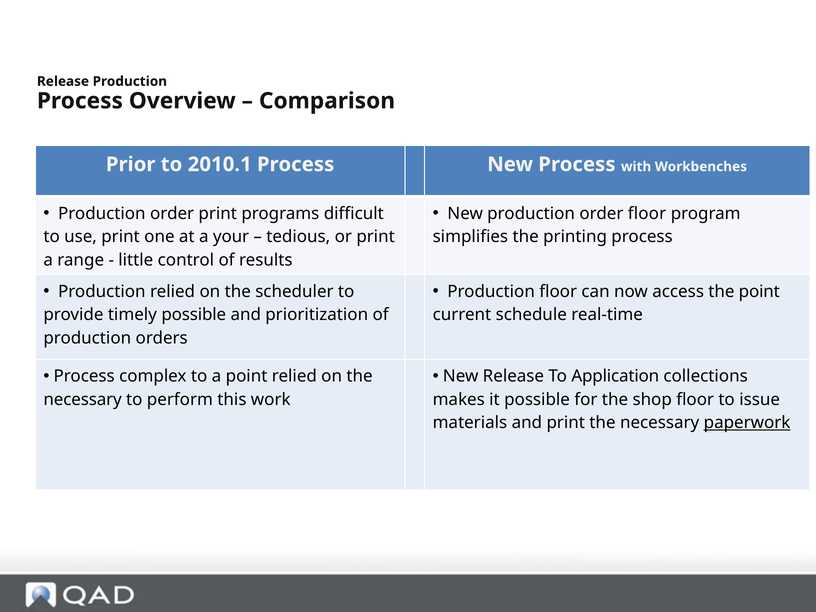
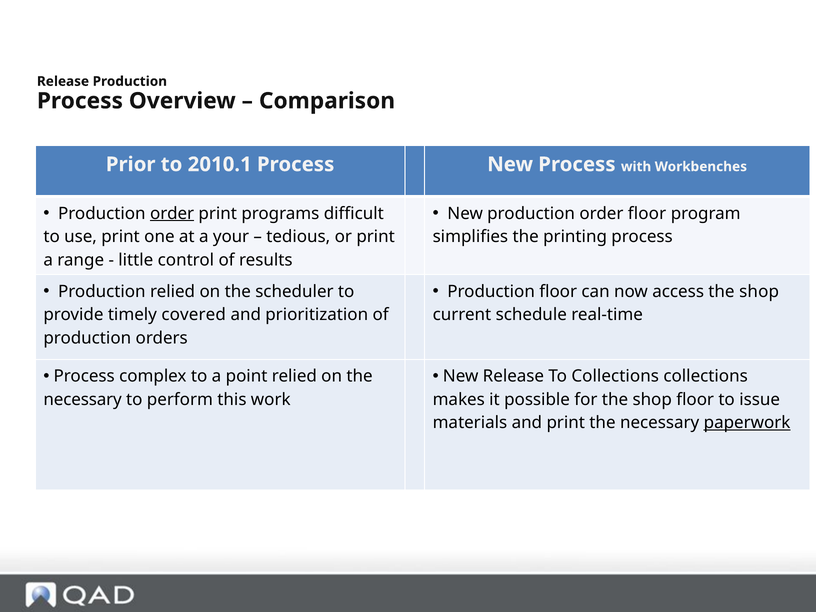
order at (172, 213) underline: none -> present
access the point: point -> shop
timely possible: possible -> covered
To Application: Application -> Collections
